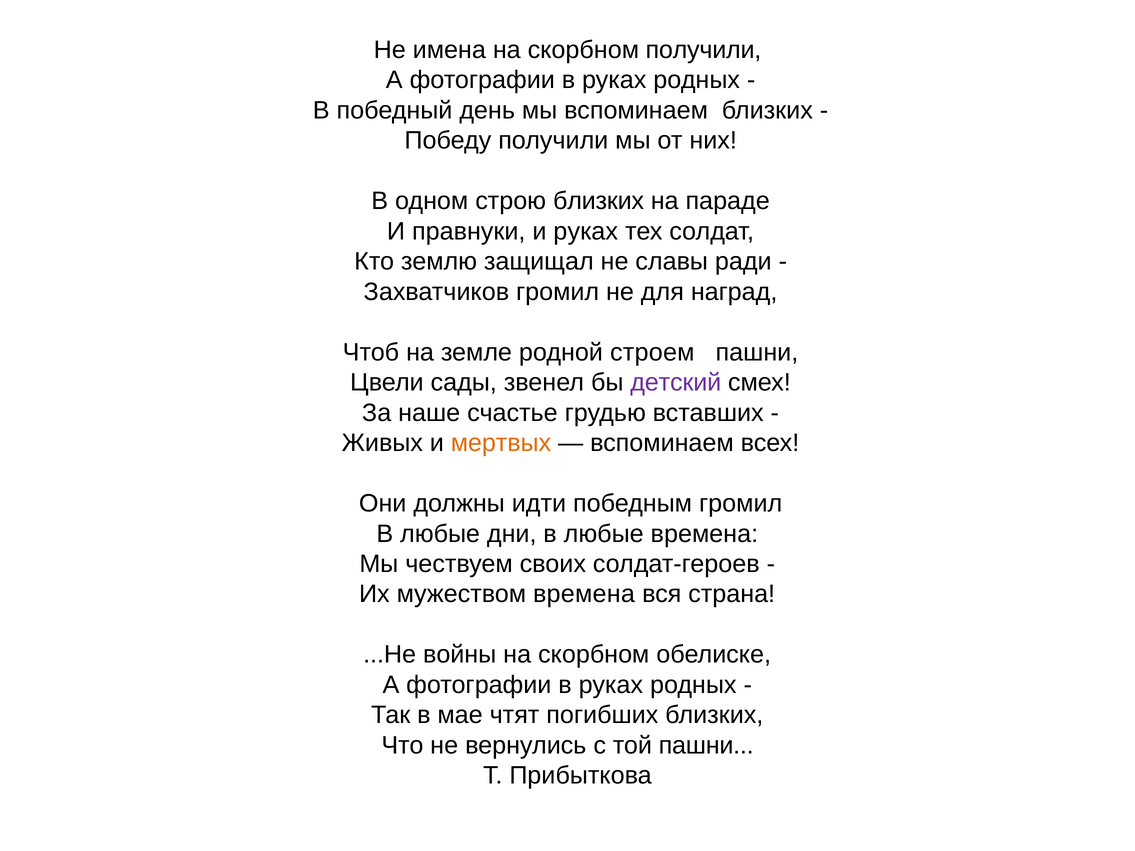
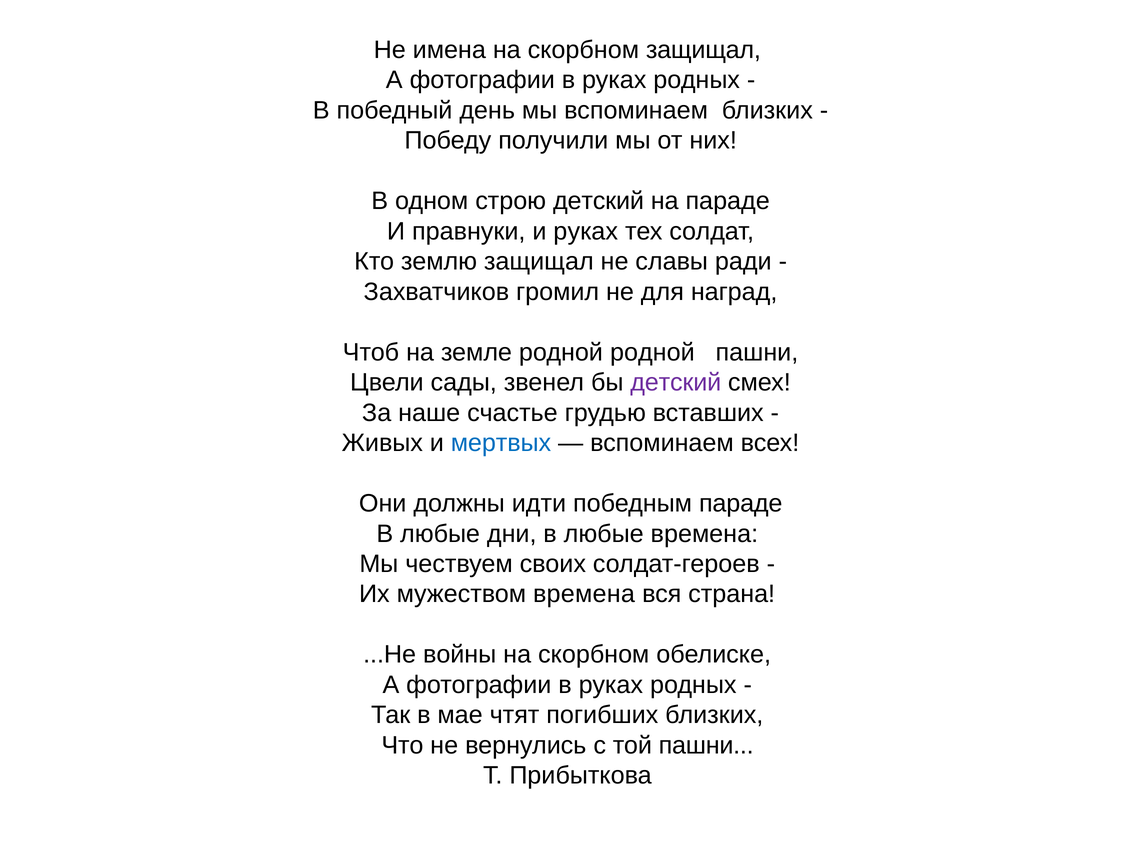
скорбном получили: получили -> защищал
строю близких: близких -> детский
родной строем: строем -> родной
мертвых colour: orange -> blue
победным громил: громил -> параде
